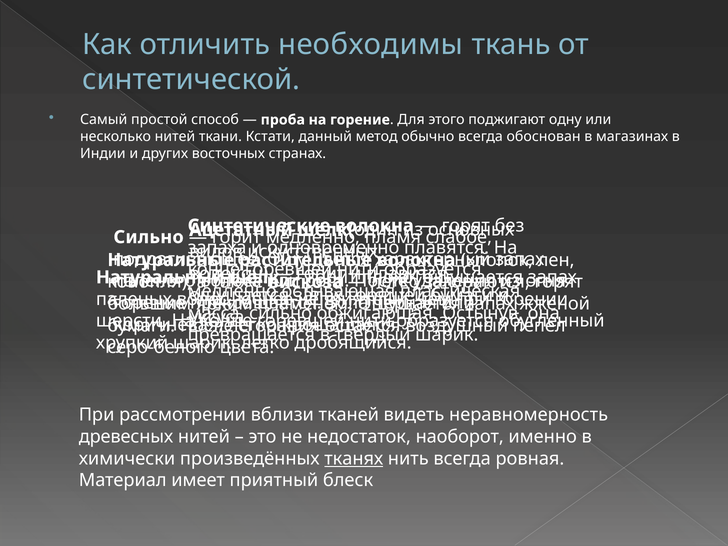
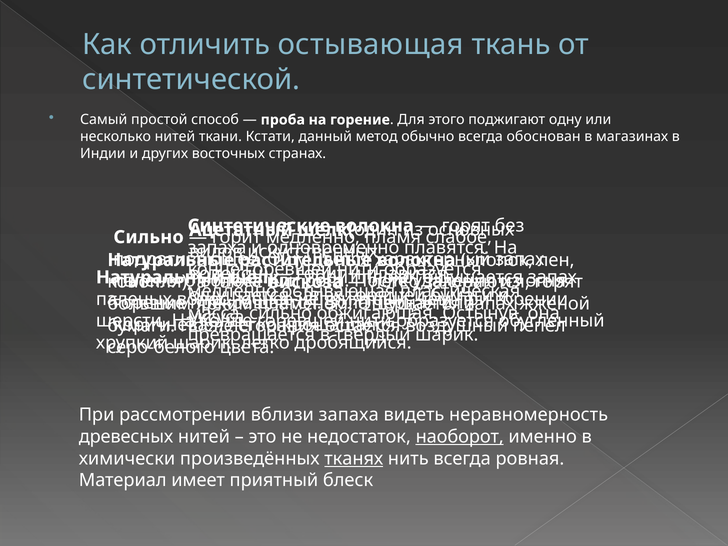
отличить необходимы: необходимы -> остывающая
вблизи тканей: тканей -> запаха
наоборот underline: none -> present
